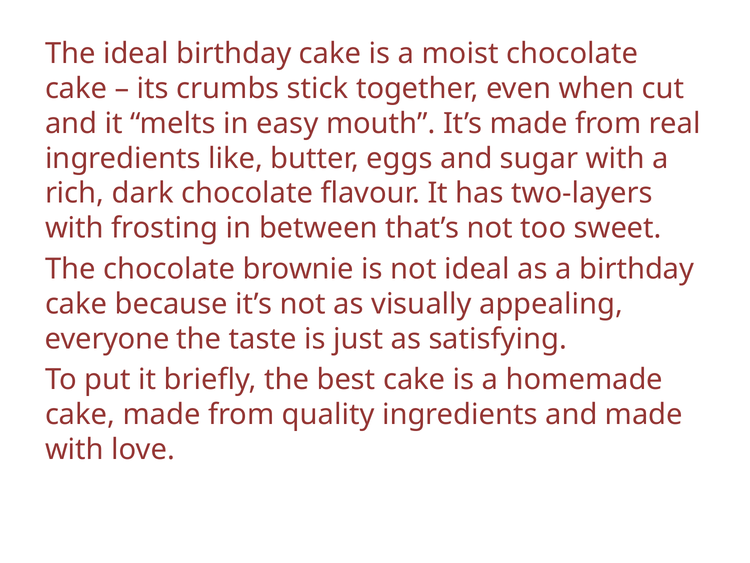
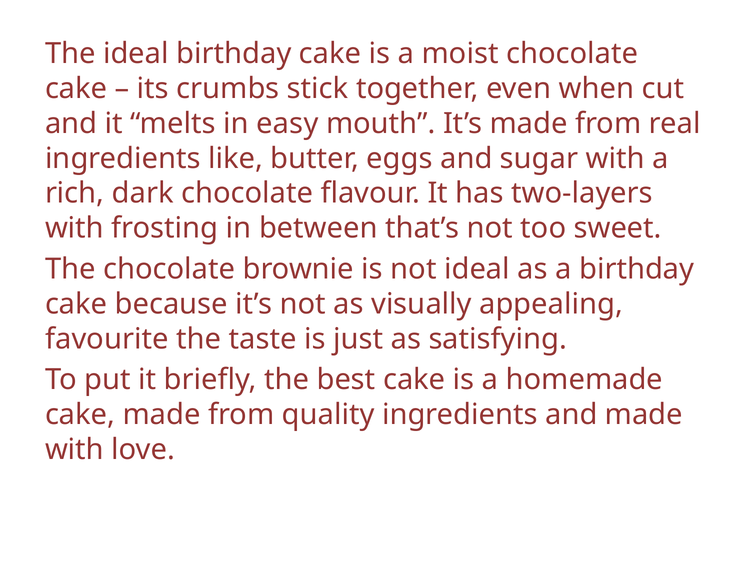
everyone: everyone -> favourite
